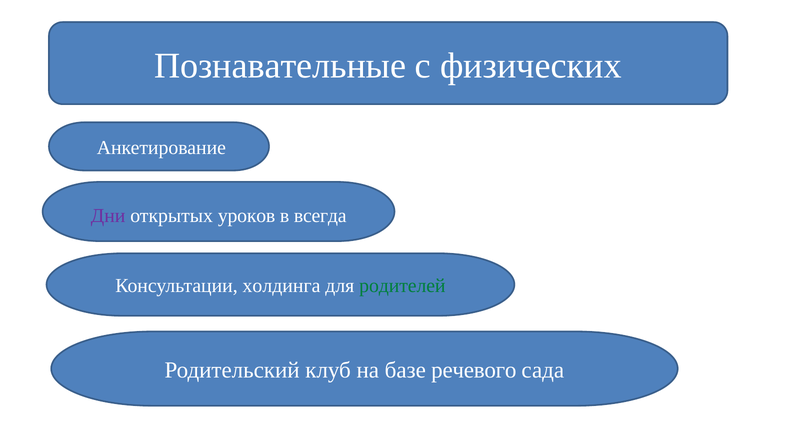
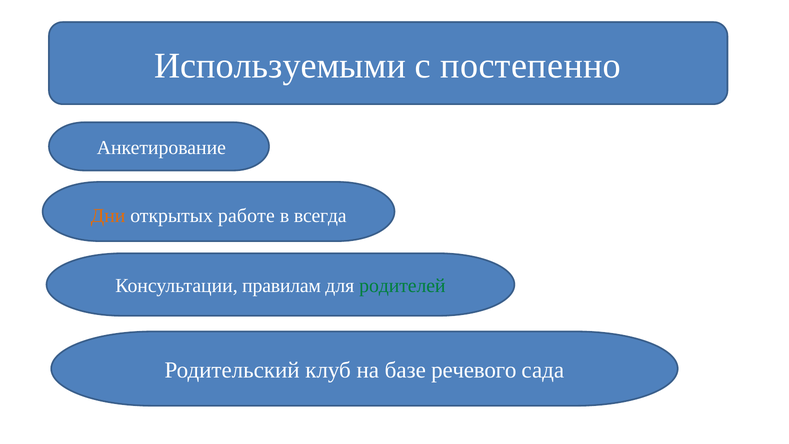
Познавательные: Познавательные -> Используемыми
физических: физических -> постепенно
Дни colour: purple -> orange
уроков: уроков -> работе
холдинга: холдинга -> правилам
